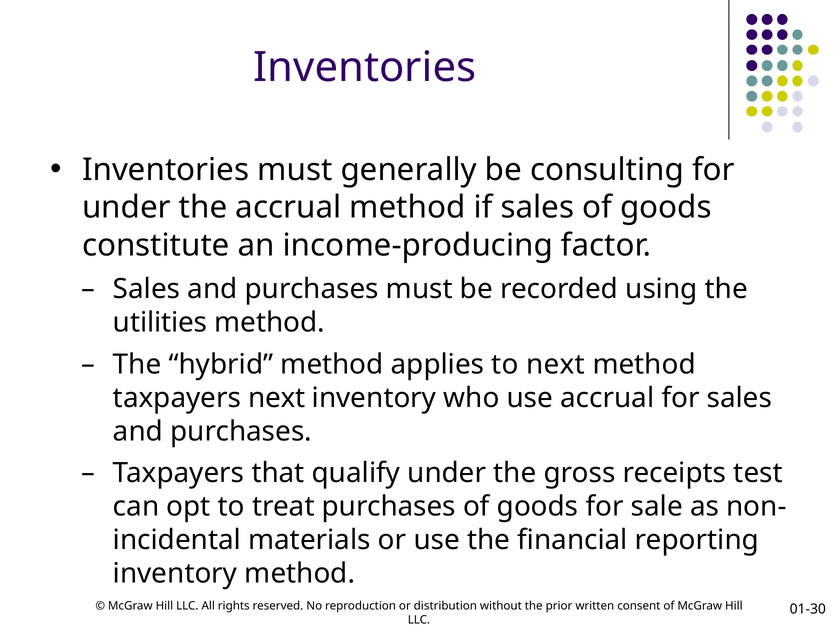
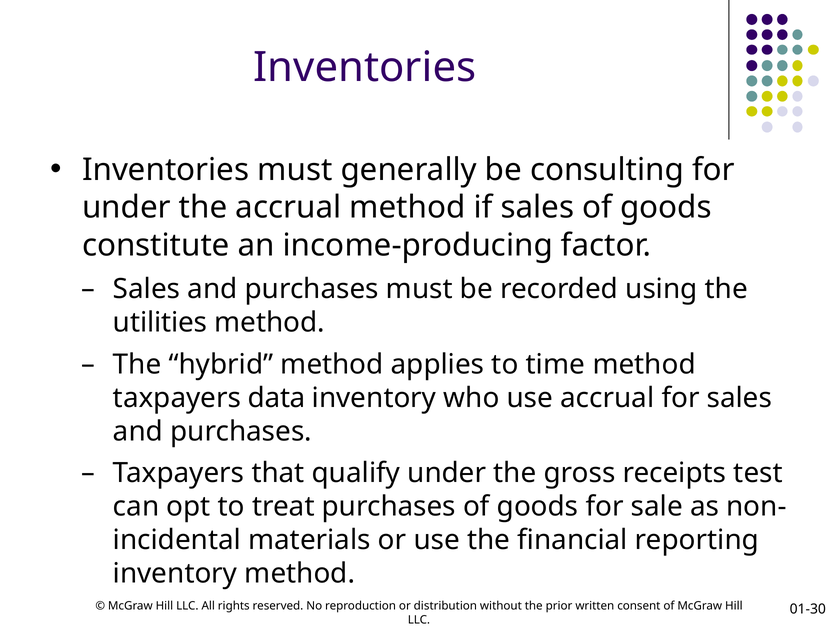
to next: next -> time
taxpayers next: next -> data
